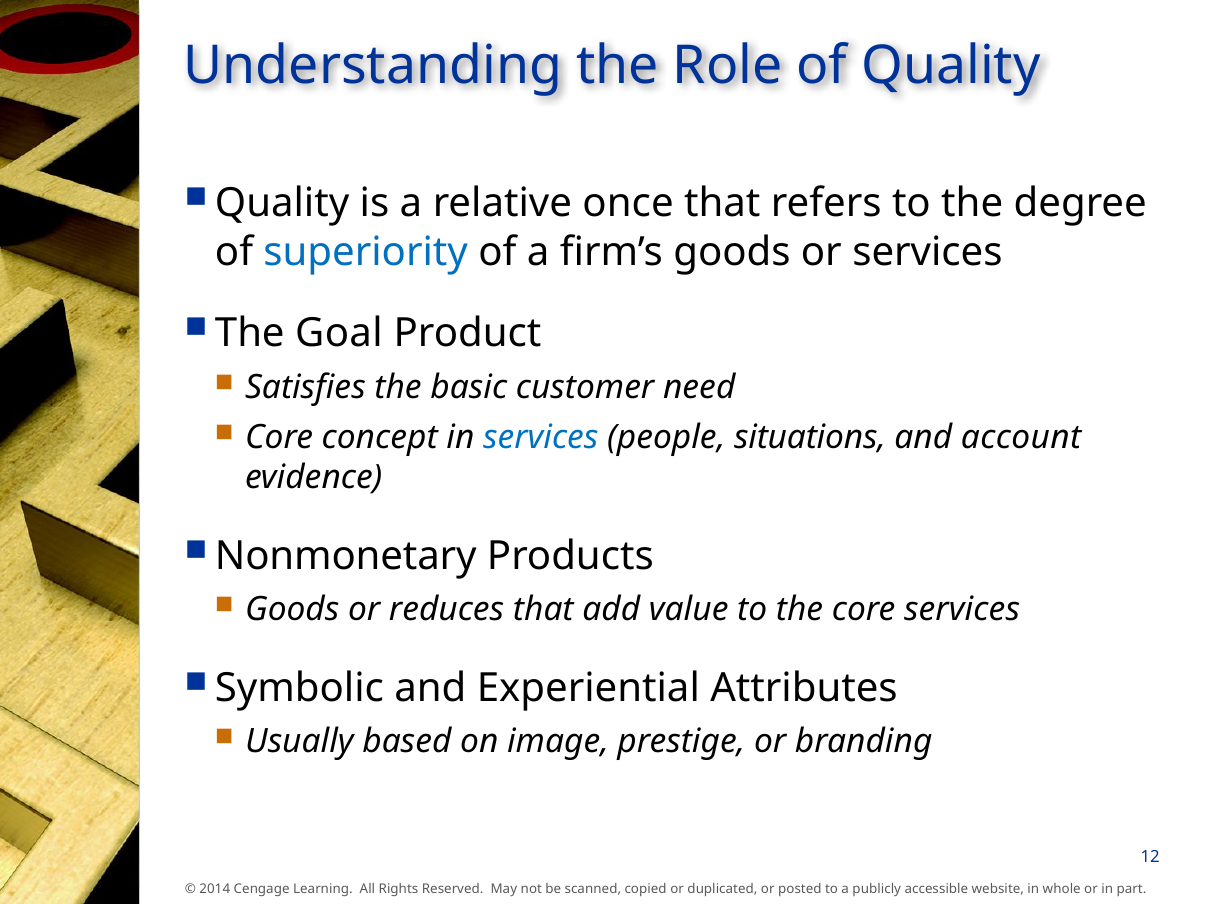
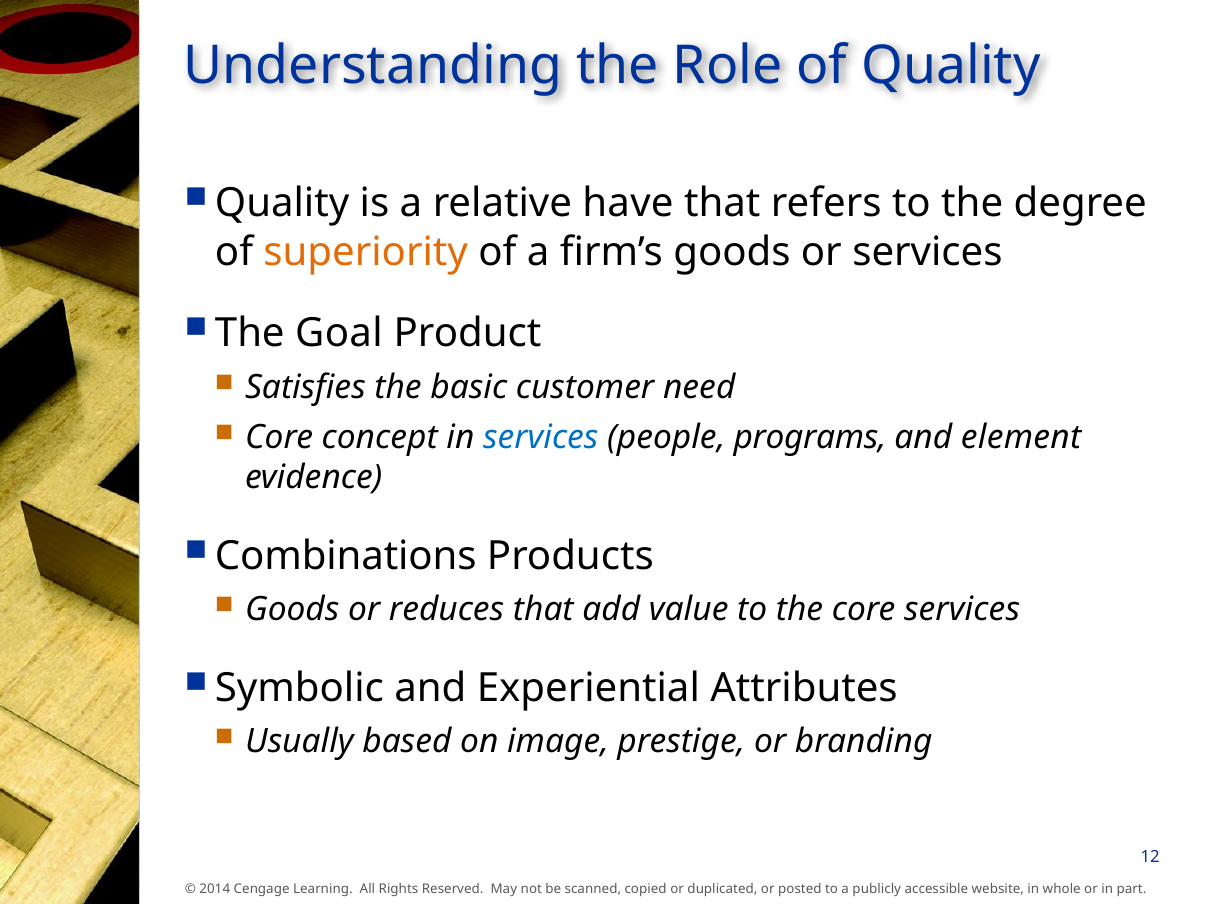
once: once -> have
superiority colour: blue -> orange
situations: situations -> programs
account: account -> element
Nonmonetary: Nonmonetary -> Combinations
